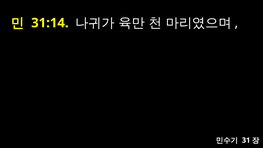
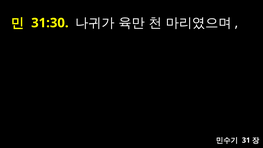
31:14: 31:14 -> 31:30
